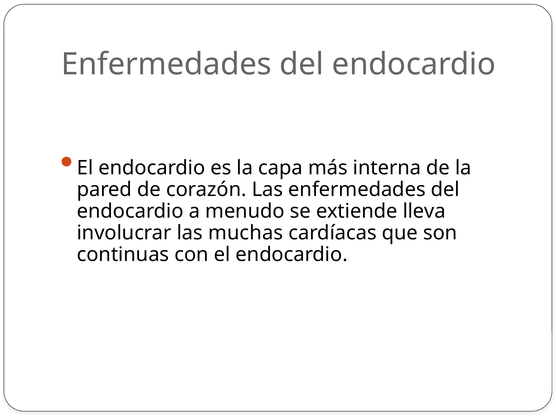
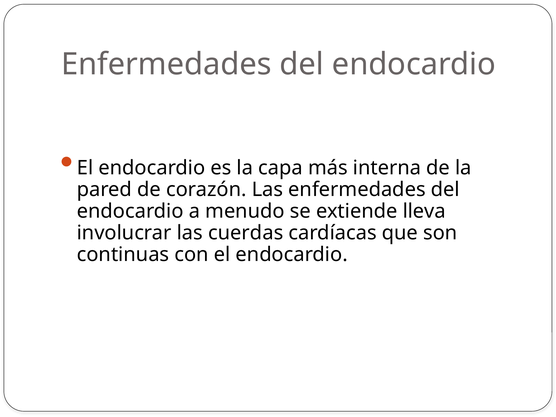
muchas: muchas -> cuerdas
